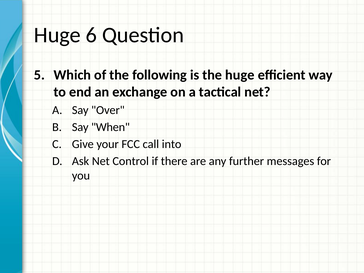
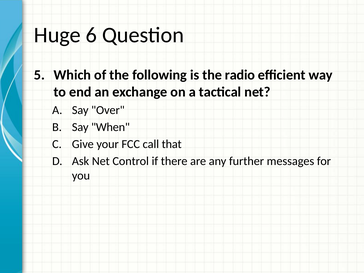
the huge: huge -> radio
into: into -> that
